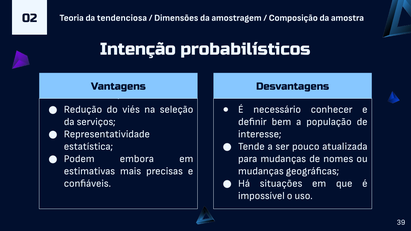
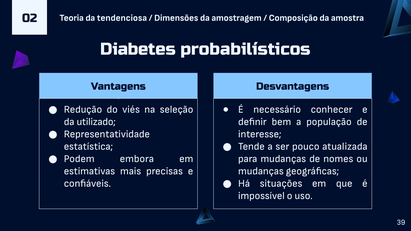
Intenção: Intenção -> Diabetes
serviços: serviços -> utilizado
